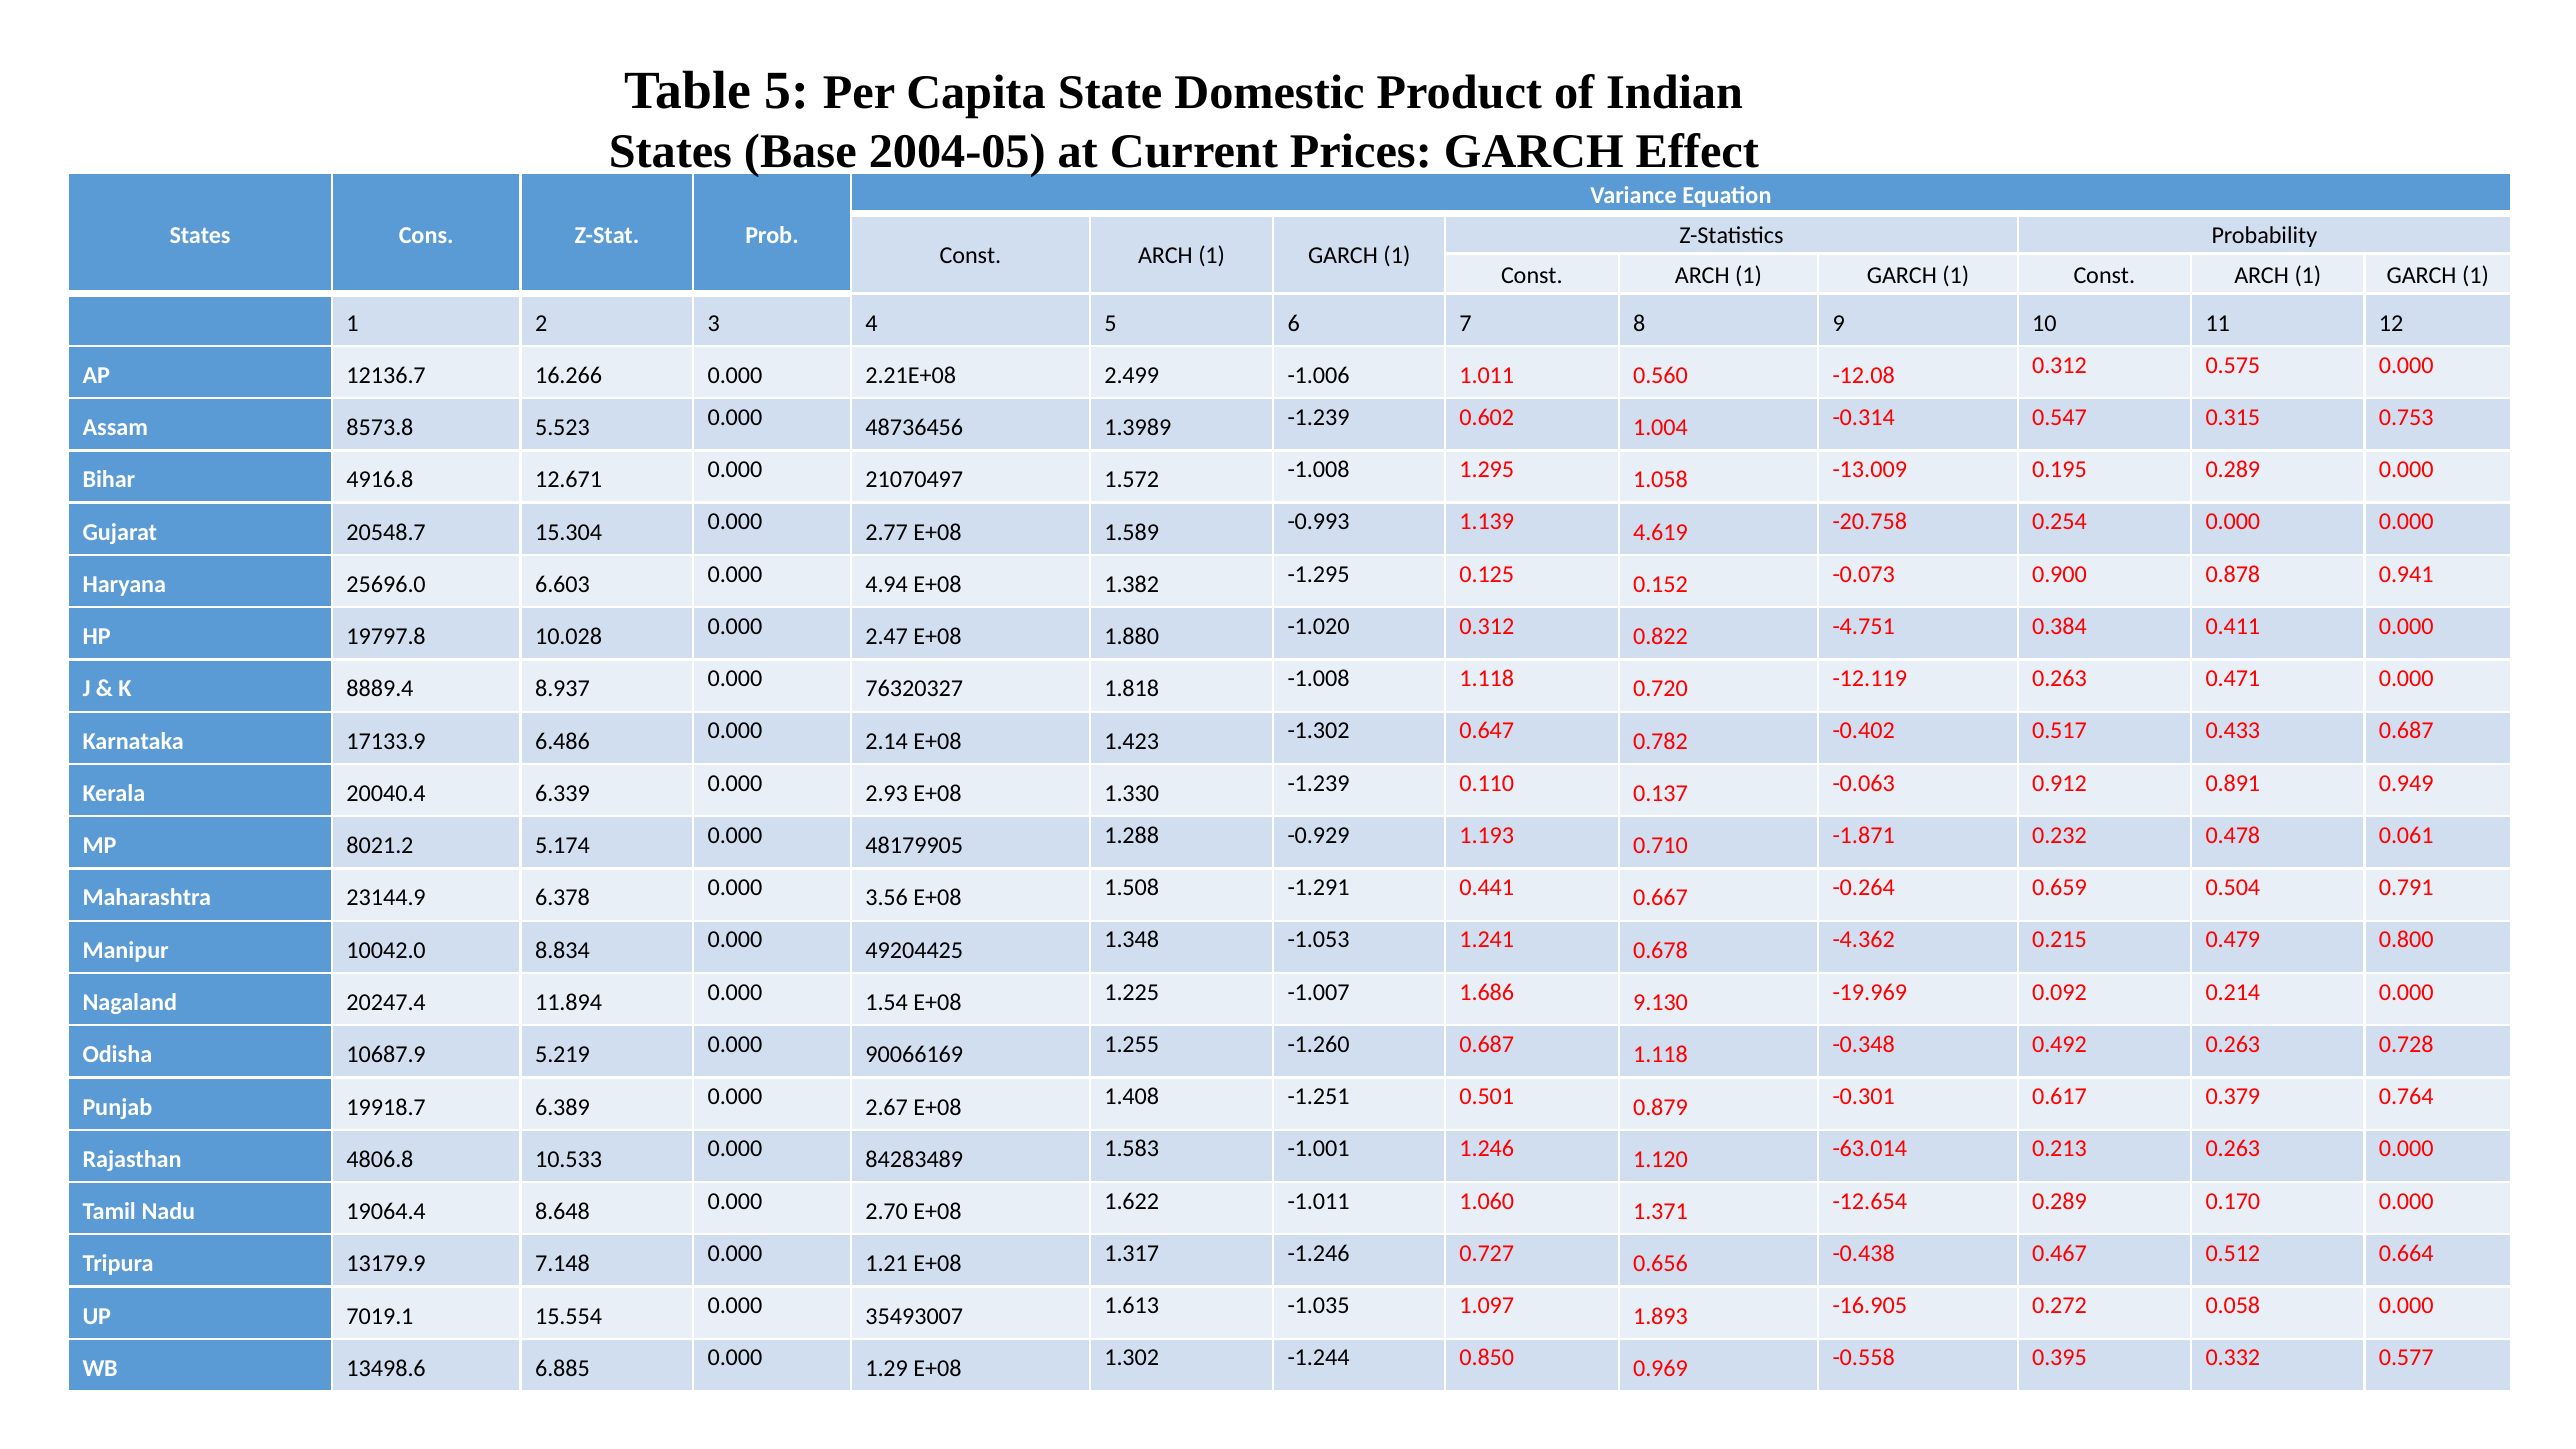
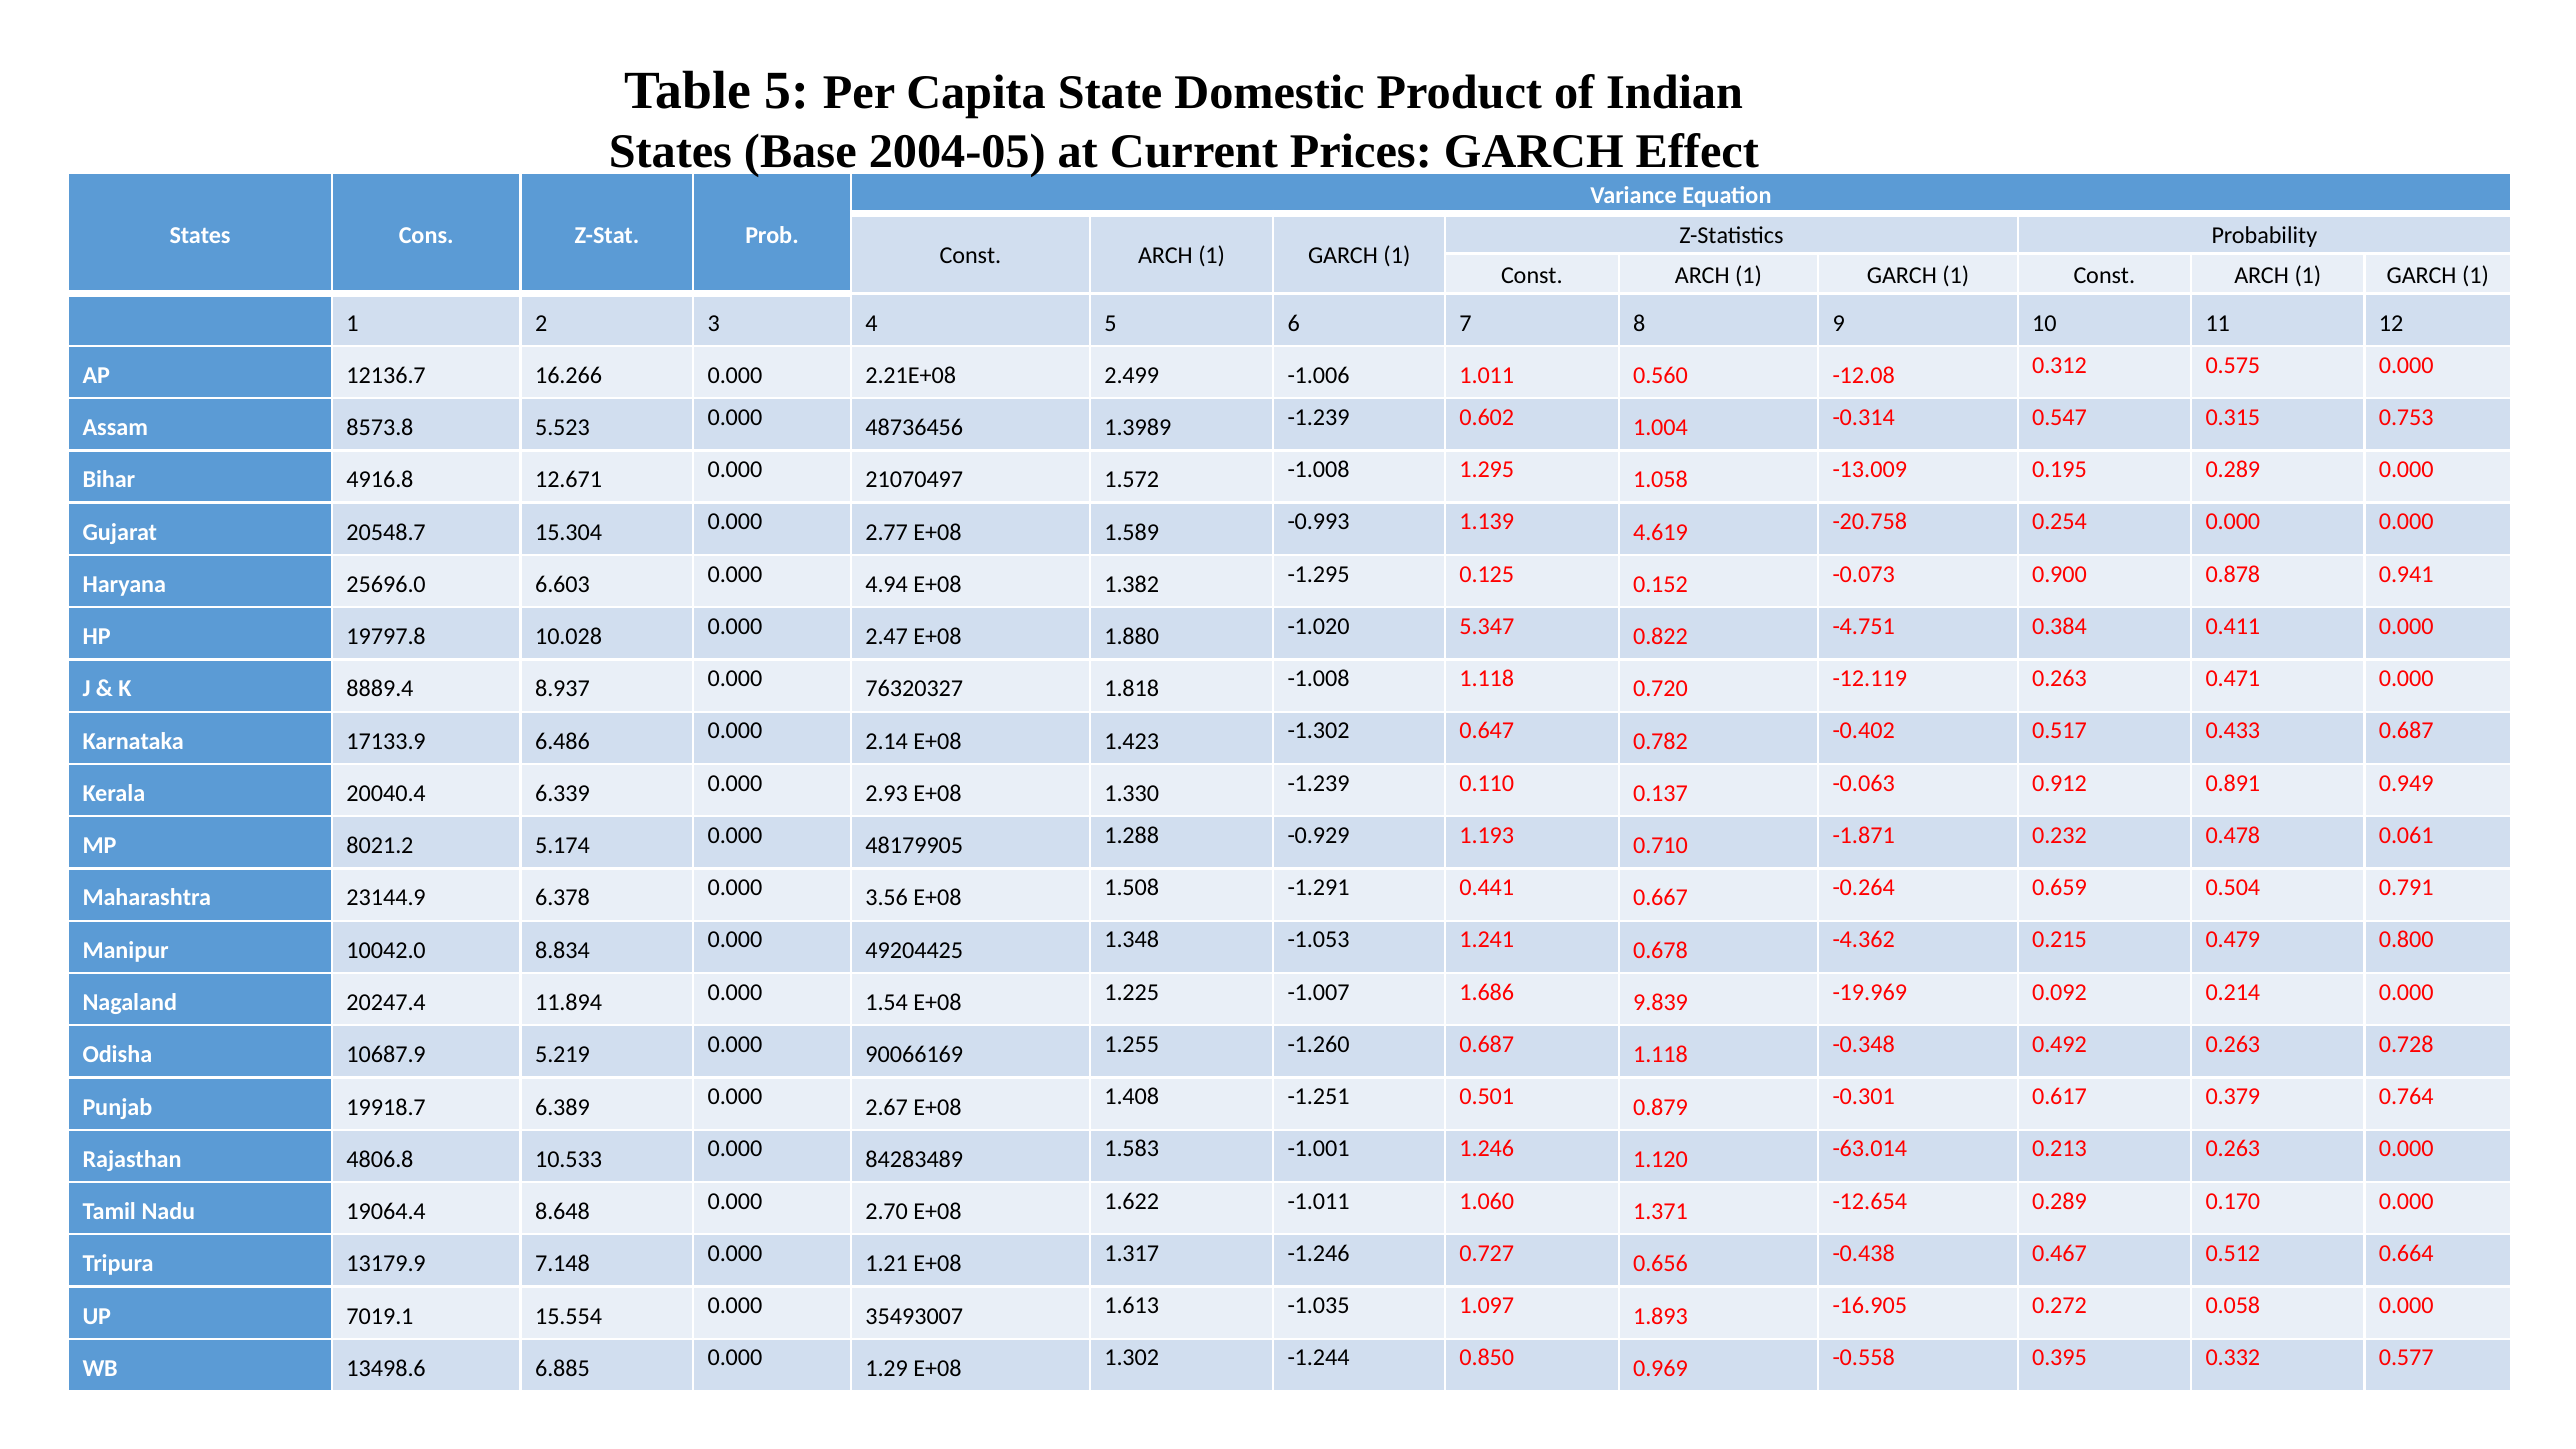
-1.020 0.312: 0.312 -> 5.347
9.130: 9.130 -> 9.839
